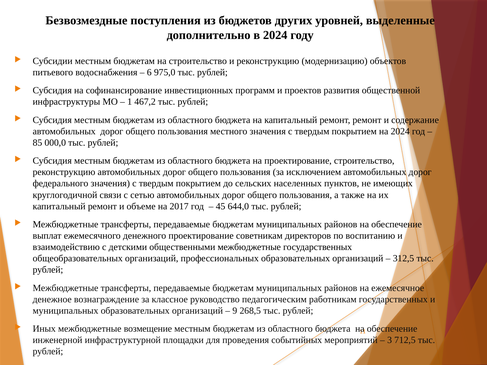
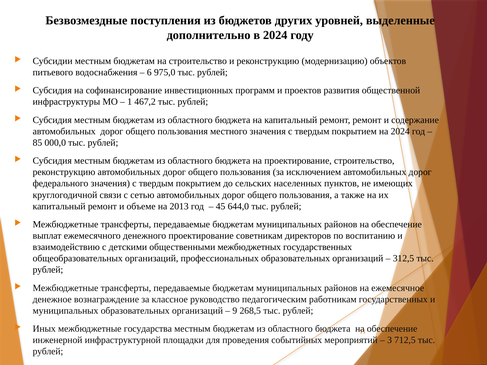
2017: 2017 -> 2013
общественными межбюджетные: межбюджетные -> межбюджетных
возмещение: возмещение -> государства
